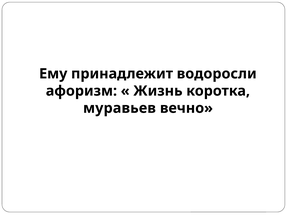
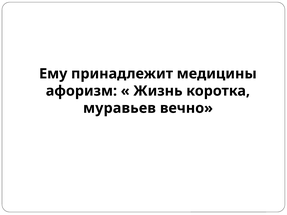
водоросли: водоросли -> медицины
